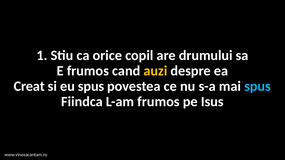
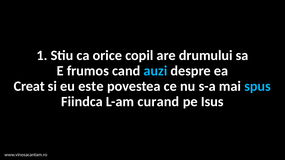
auzi colour: yellow -> light blue
eu spus: spus -> este
L-am frumos: frumos -> curand
